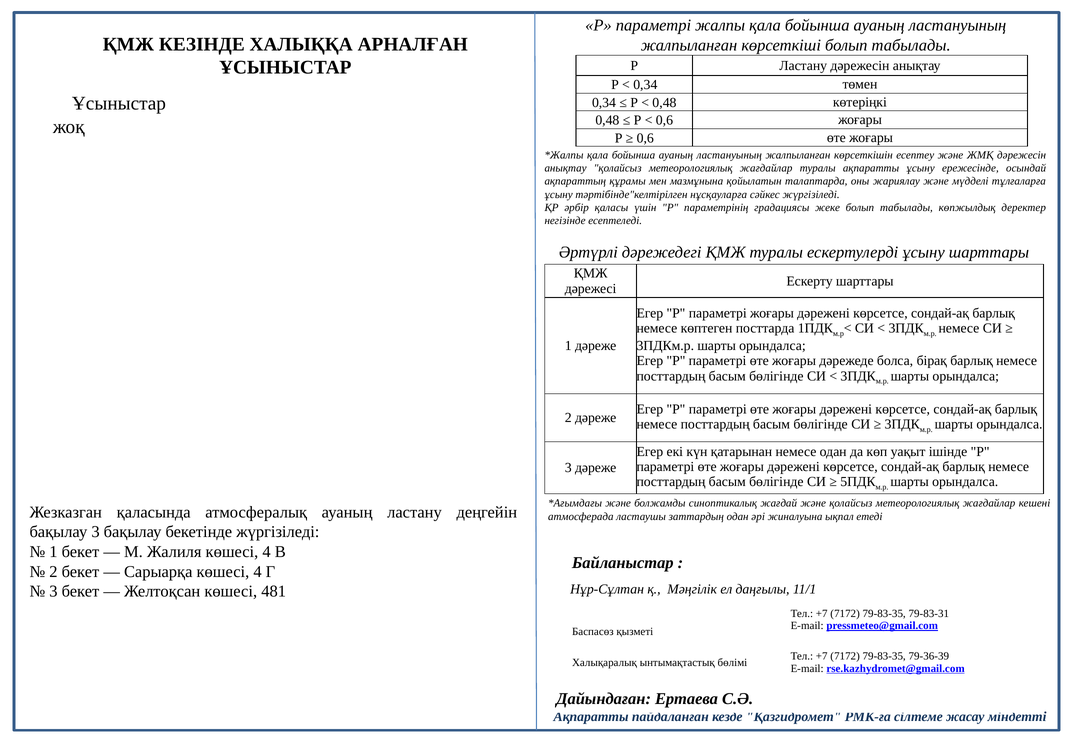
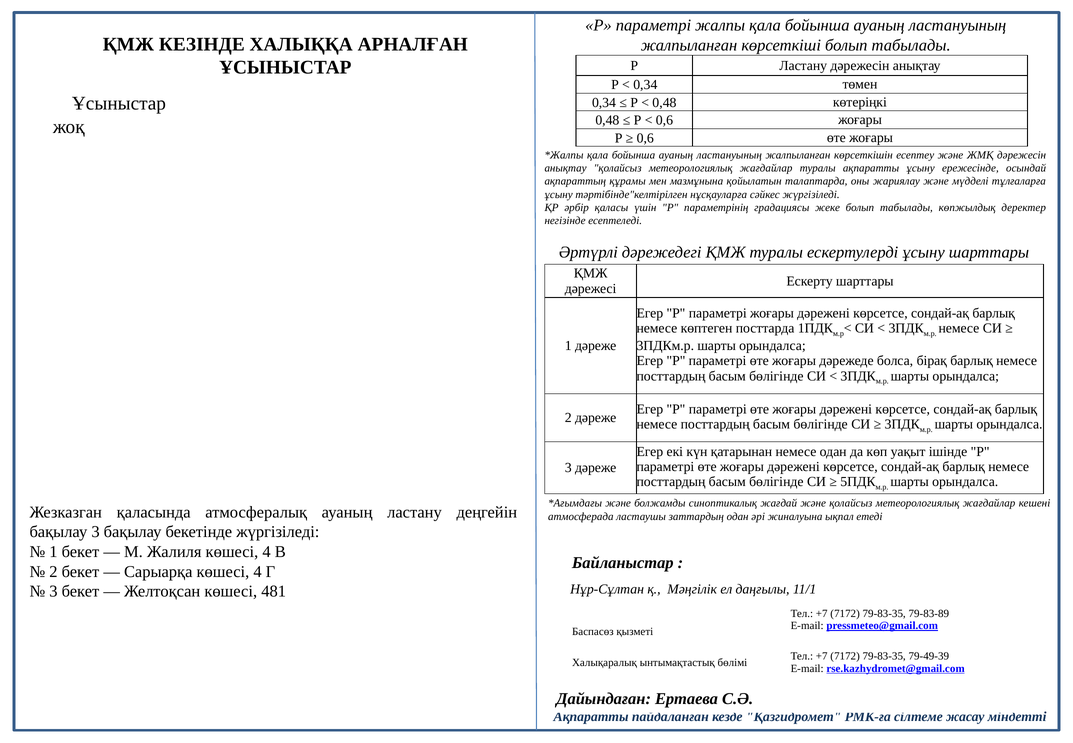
79-83-31: 79-83-31 -> 79-83-89
79-36-39: 79-36-39 -> 79-49-39
